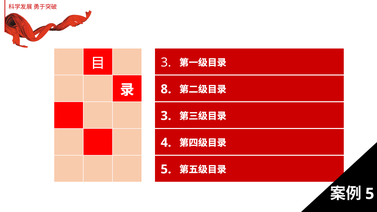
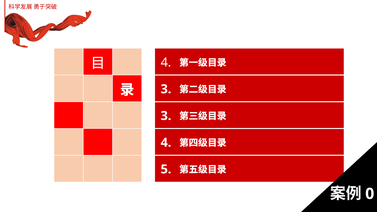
3 at (166, 62): 3 -> 4
8 at (166, 89): 8 -> 3
5 at (370, 194): 5 -> 0
